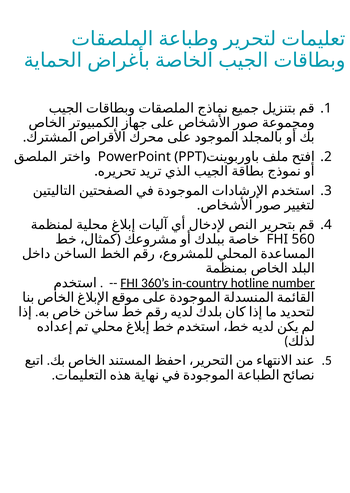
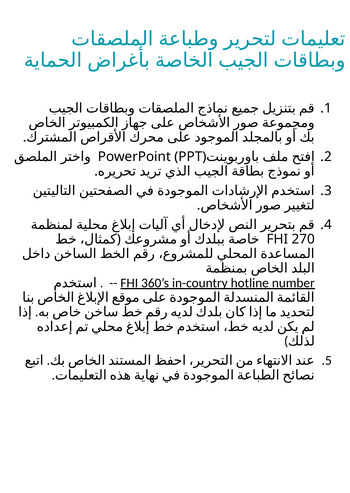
560: 560 -> 270
